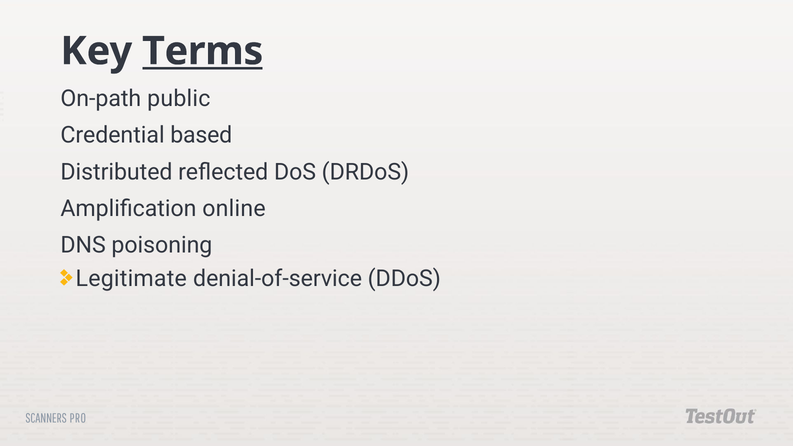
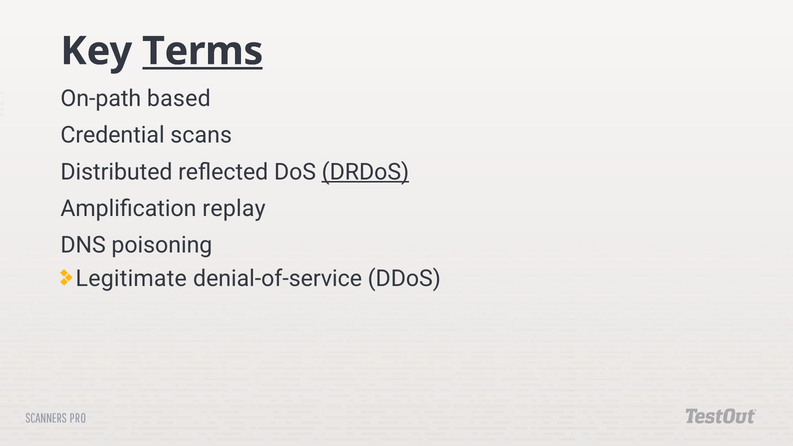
public: public -> based
based: based -> scans
DRDoS underline: none -> present
online: online -> replay
